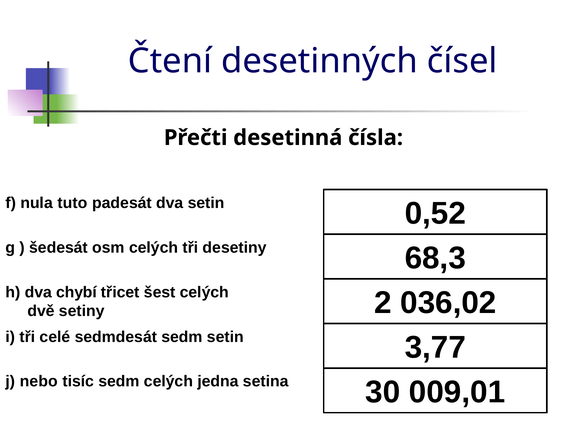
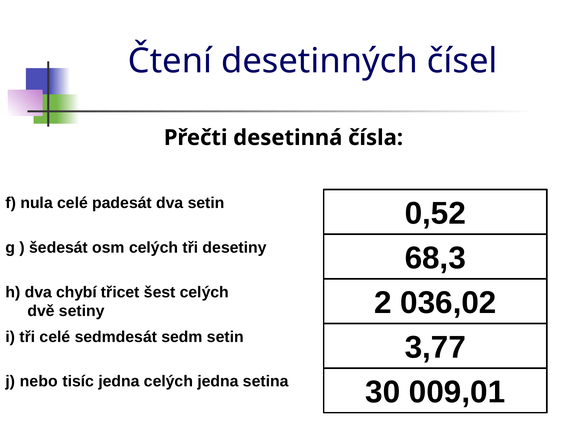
nula tuto: tuto -> celé
tisíc sedm: sedm -> jedna
